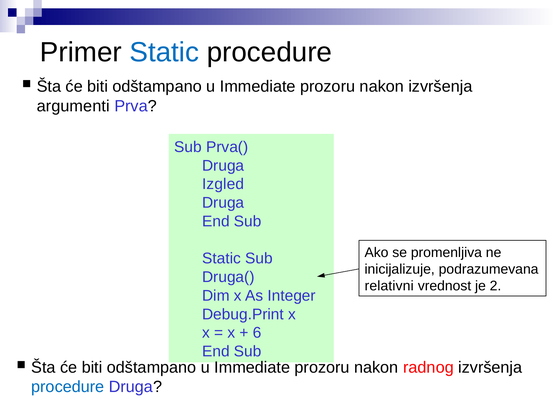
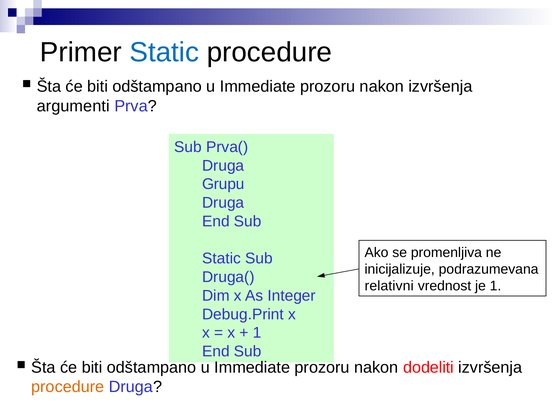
Izgled: Izgled -> Grupu
je 2: 2 -> 1
6 at (257, 333): 6 -> 1
radnog: radnog -> dodeliti
procedure at (68, 387) colour: blue -> orange
